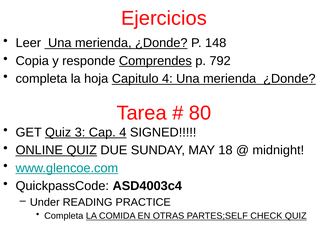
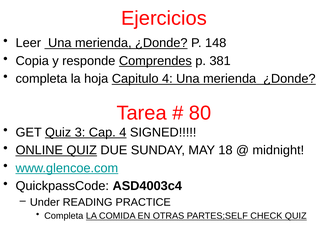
792: 792 -> 381
